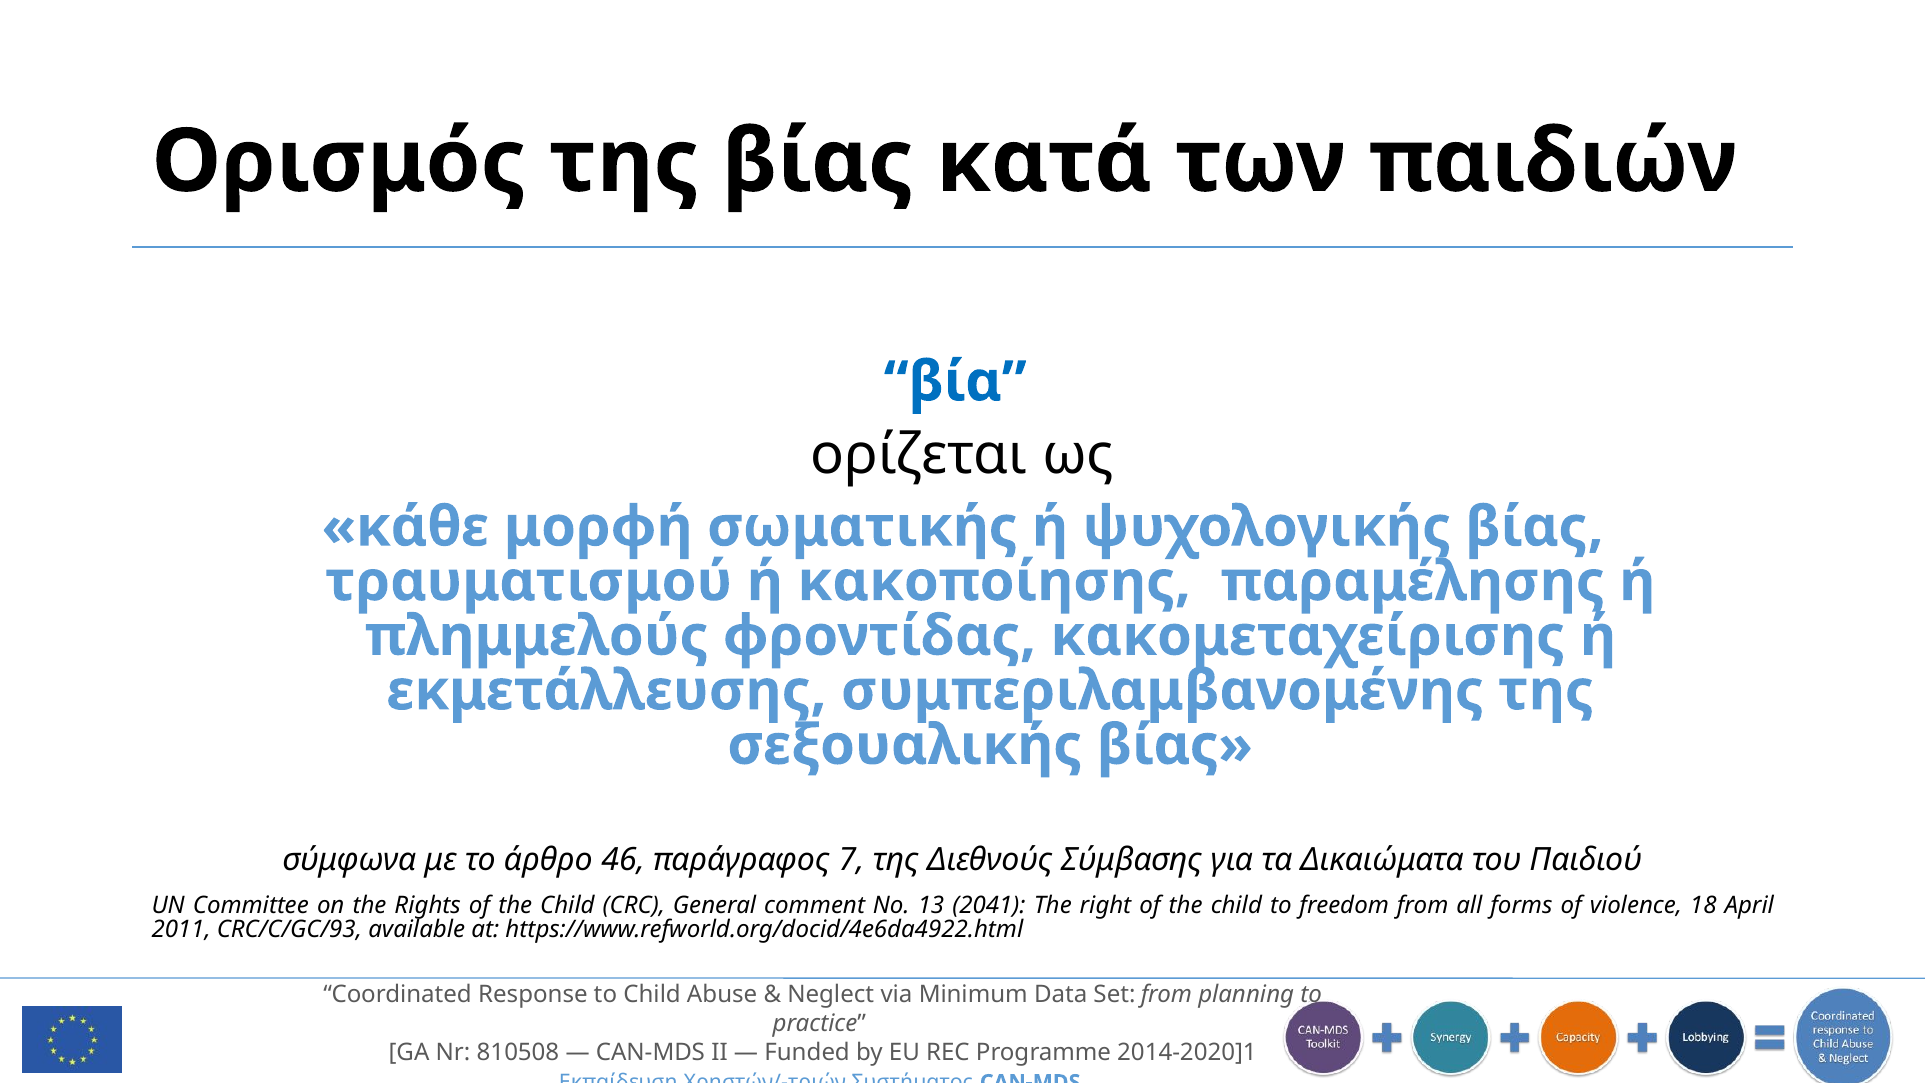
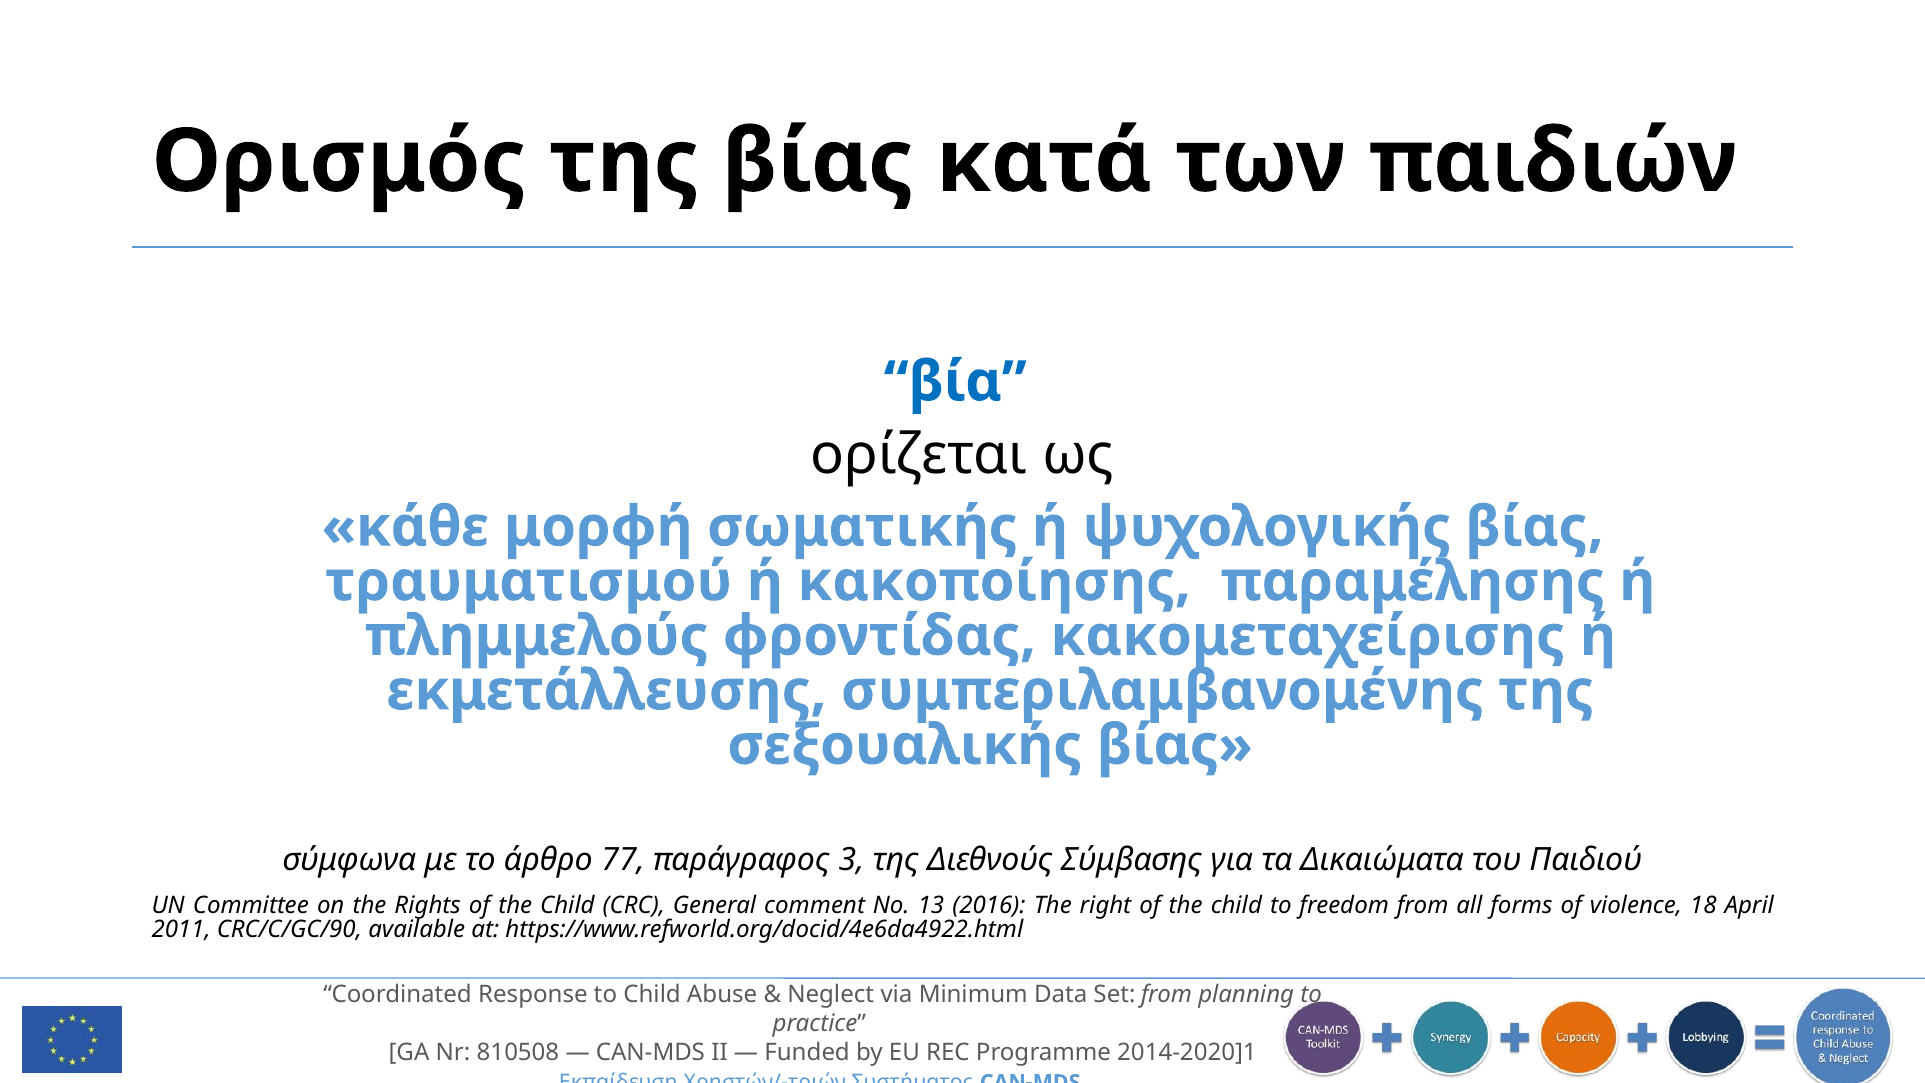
46: 46 -> 77
7: 7 -> 3
2041: 2041 -> 2016
CRC/C/GC/93: CRC/C/GC/93 -> CRC/C/GC/90
